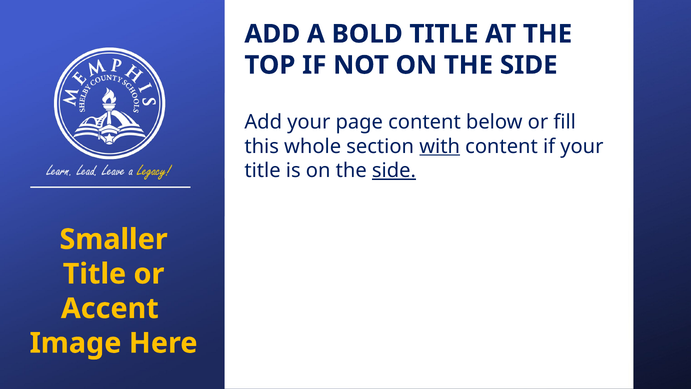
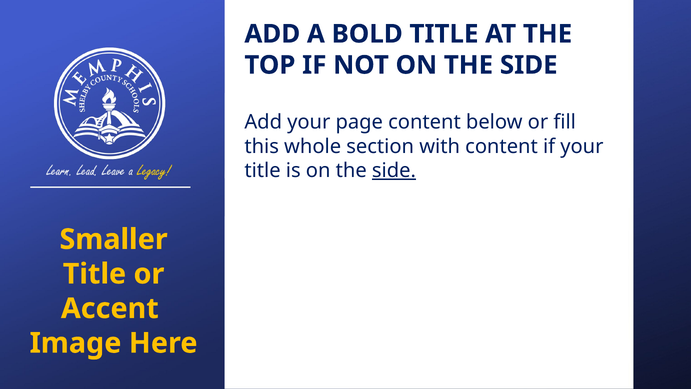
with underline: present -> none
